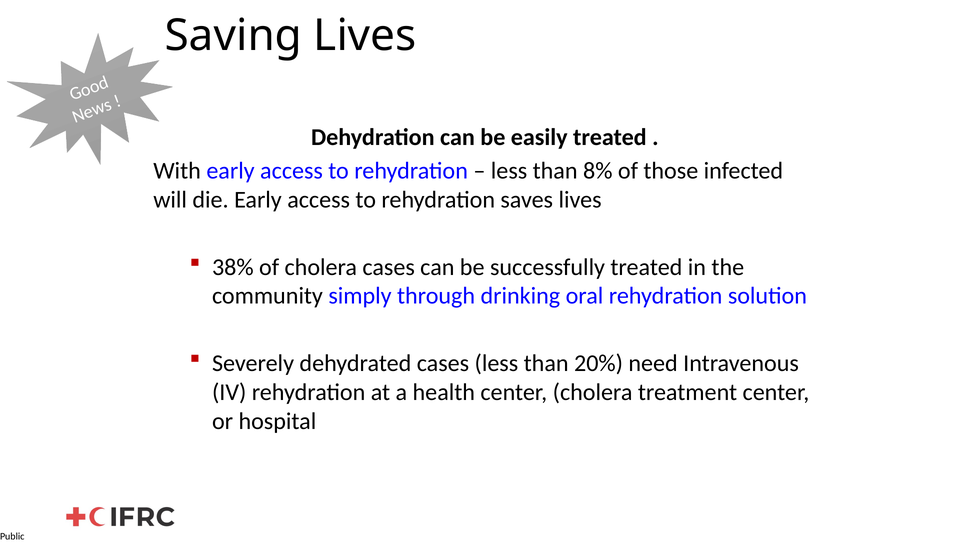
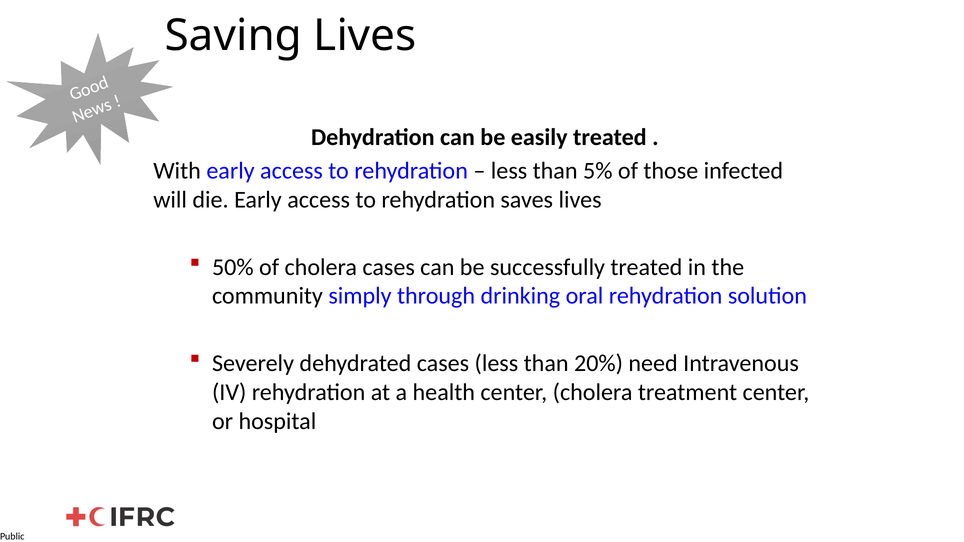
8%: 8% -> 5%
38%: 38% -> 50%
